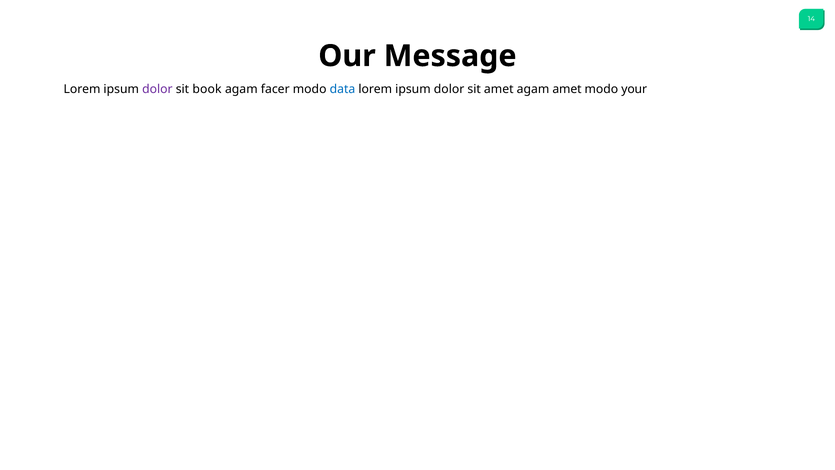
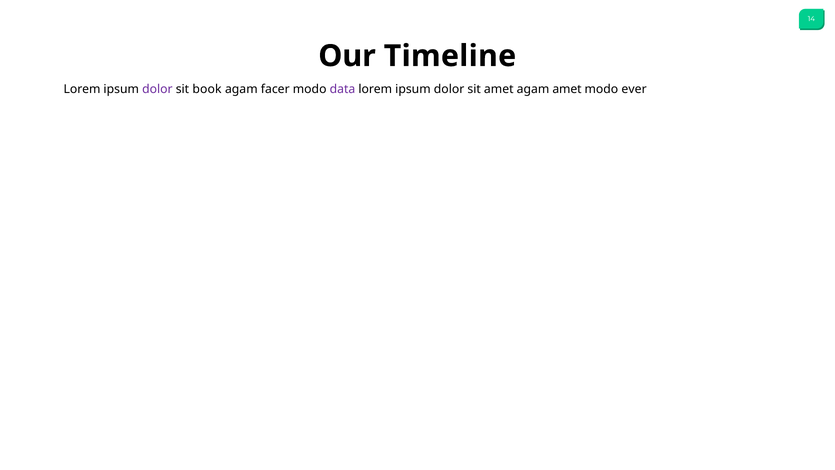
Message: Message -> Timeline
data colour: blue -> purple
your: your -> ever
